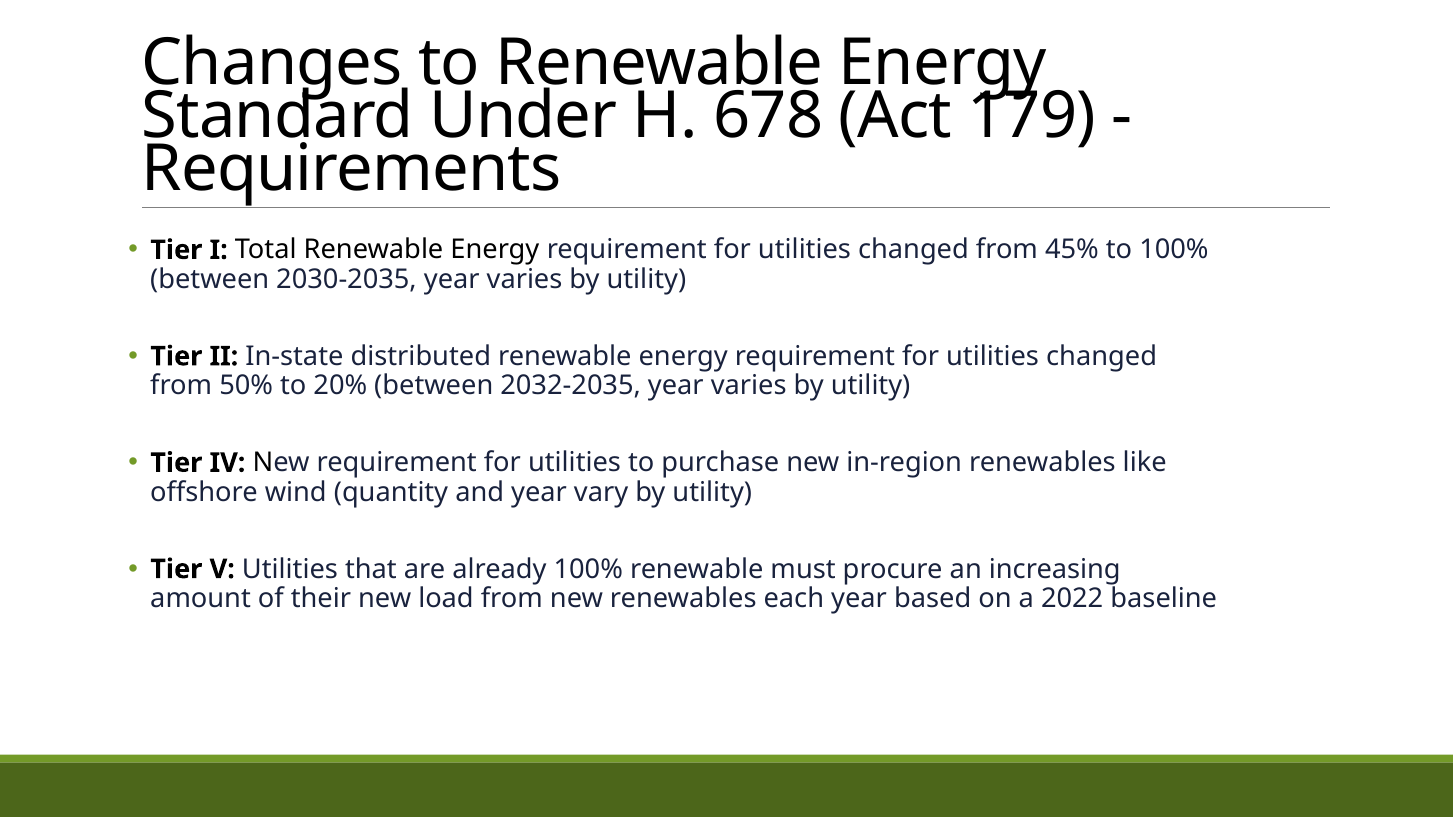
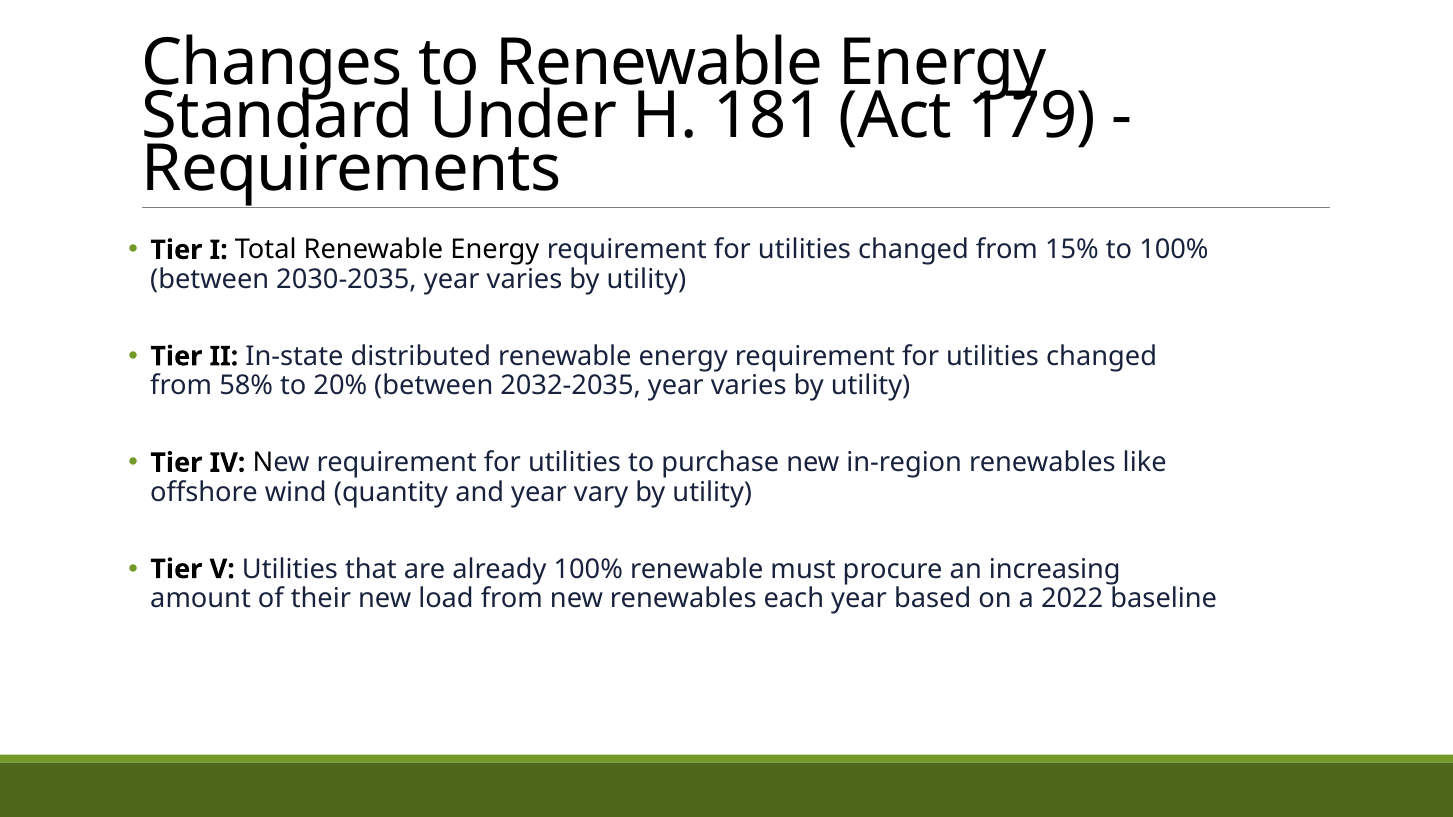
678: 678 -> 181
45%: 45% -> 15%
50%: 50% -> 58%
